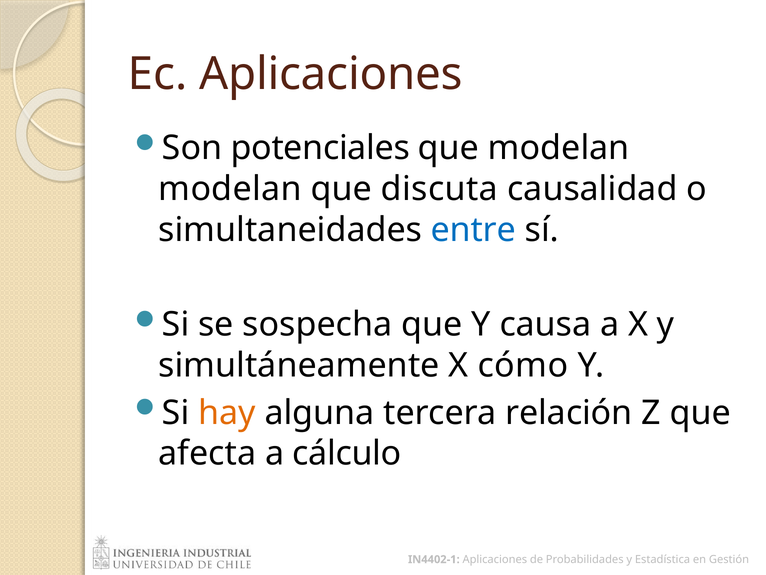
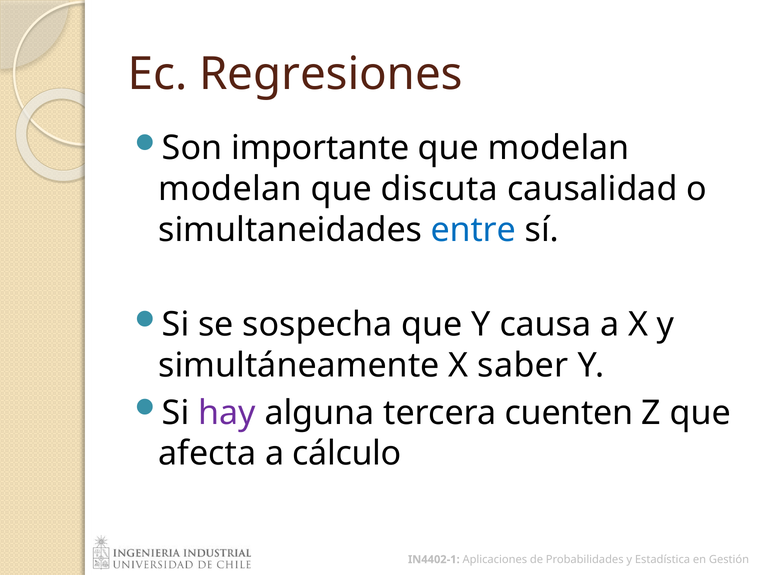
Ec Aplicaciones: Aplicaciones -> Regresiones
potenciales: potenciales -> importante
cómo: cómo -> saber
hay colour: orange -> purple
relación: relación -> cuenten
